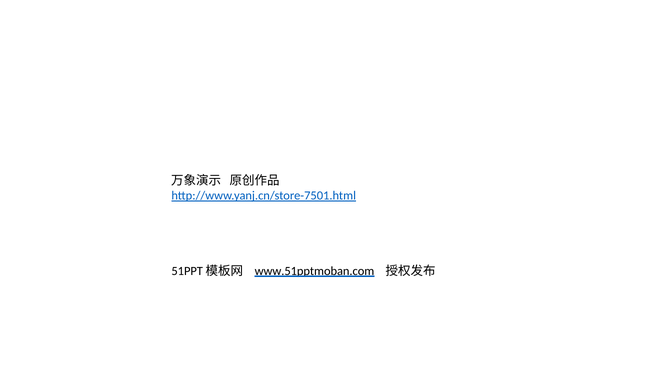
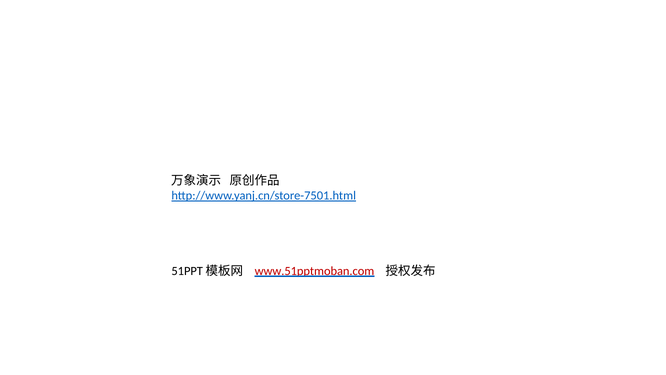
www.51pptmoban.com colour: black -> red
